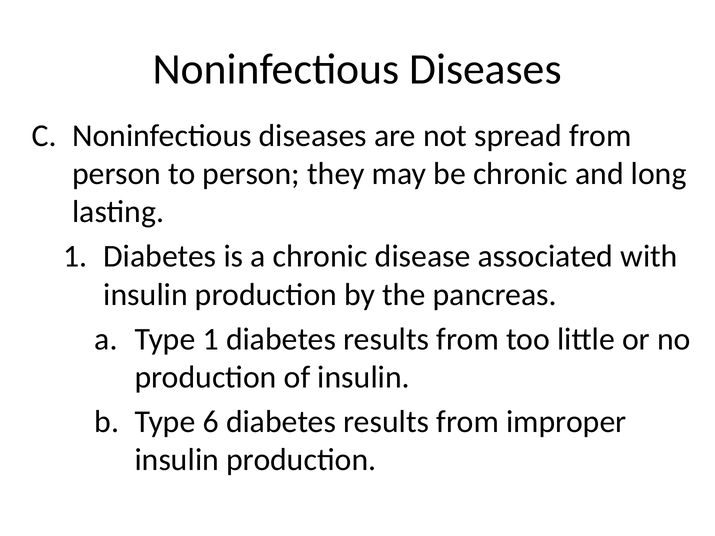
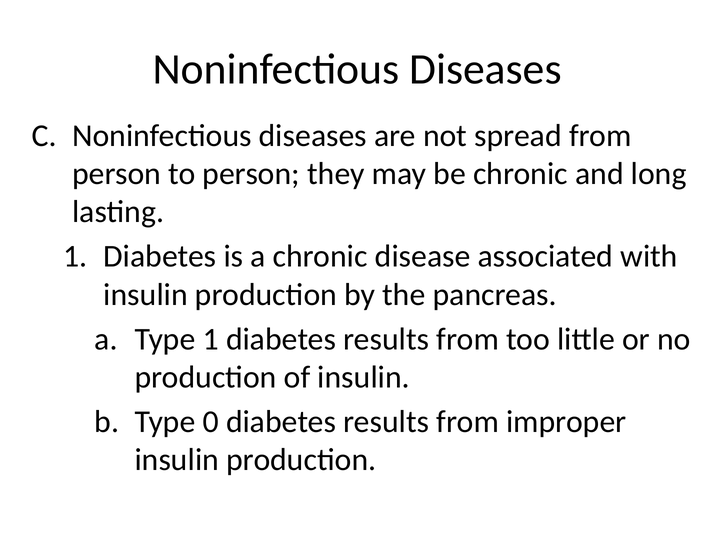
6: 6 -> 0
